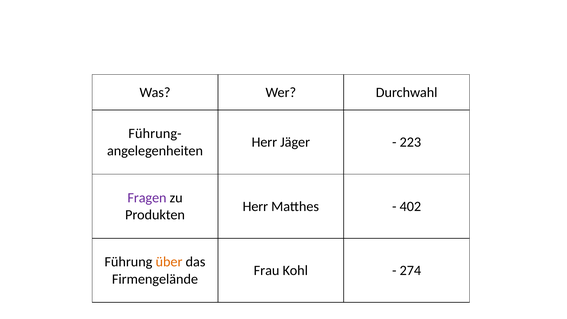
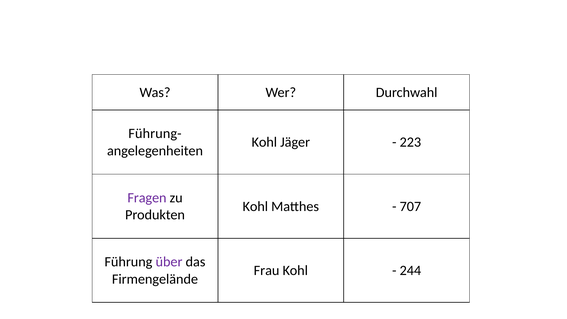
Herr at (264, 142): Herr -> Kohl
Herr at (255, 206): Herr -> Kohl
402: 402 -> 707
über colour: orange -> purple
274: 274 -> 244
